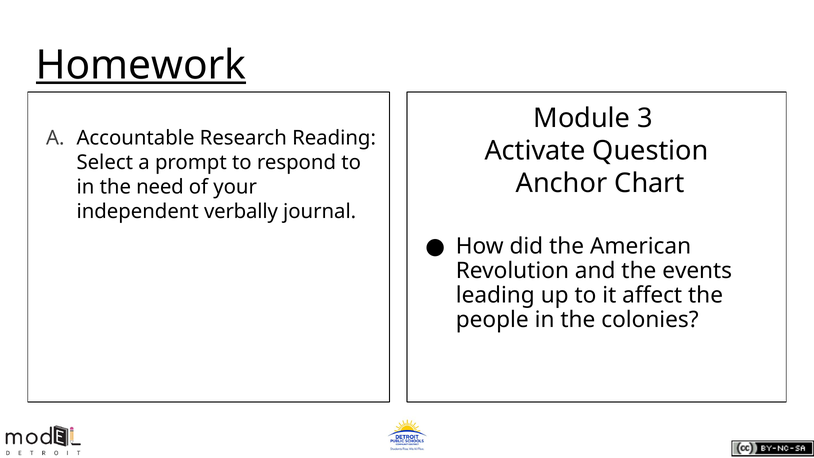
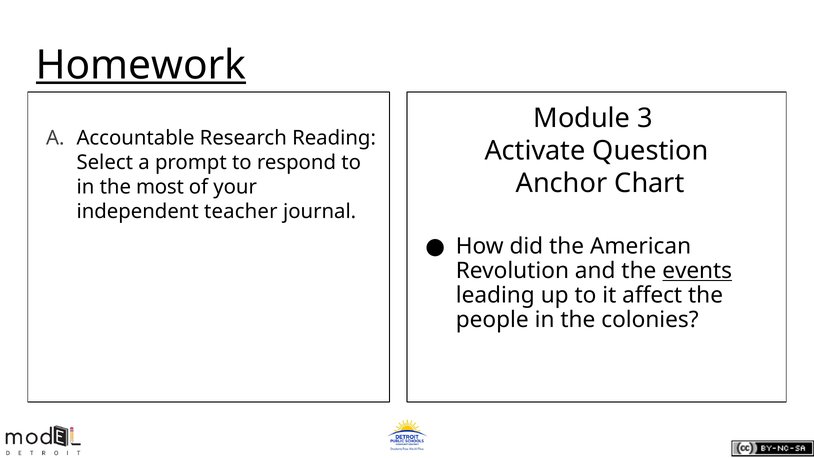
need: need -> most
verbally: verbally -> teacher
events underline: none -> present
